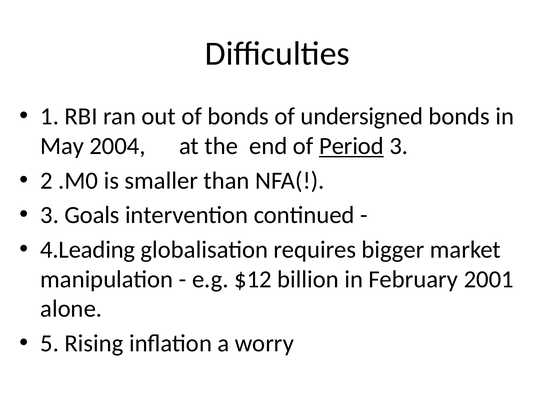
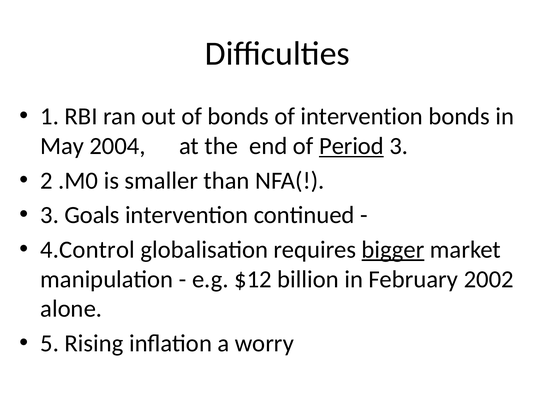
of undersigned: undersigned -> intervention
4.Leading: 4.Leading -> 4.Control
bigger underline: none -> present
2001: 2001 -> 2002
